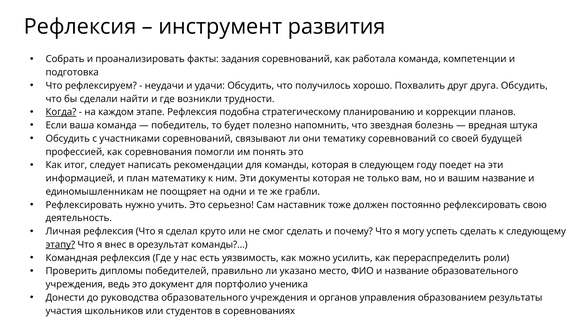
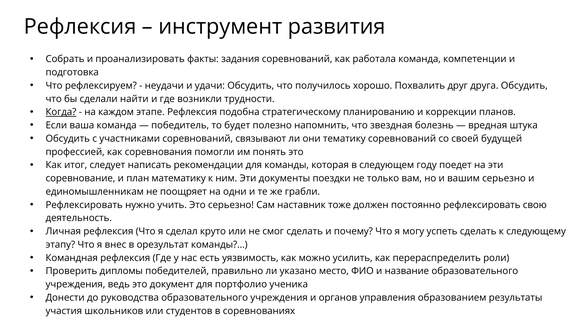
информацией: информацией -> соревнование
документы которая: которая -> поездки
вашим название: название -> серьезно
этапу underline: present -> none
